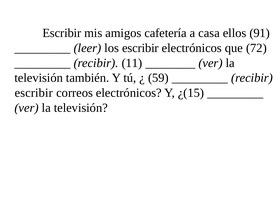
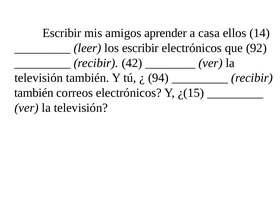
cafetería: cafetería -> aprender
91: 91 -> 14
72: 72 -> 92
11: 11 -> 42
59: 59 -> 94
escribir at (34, 93): escribir -> también
